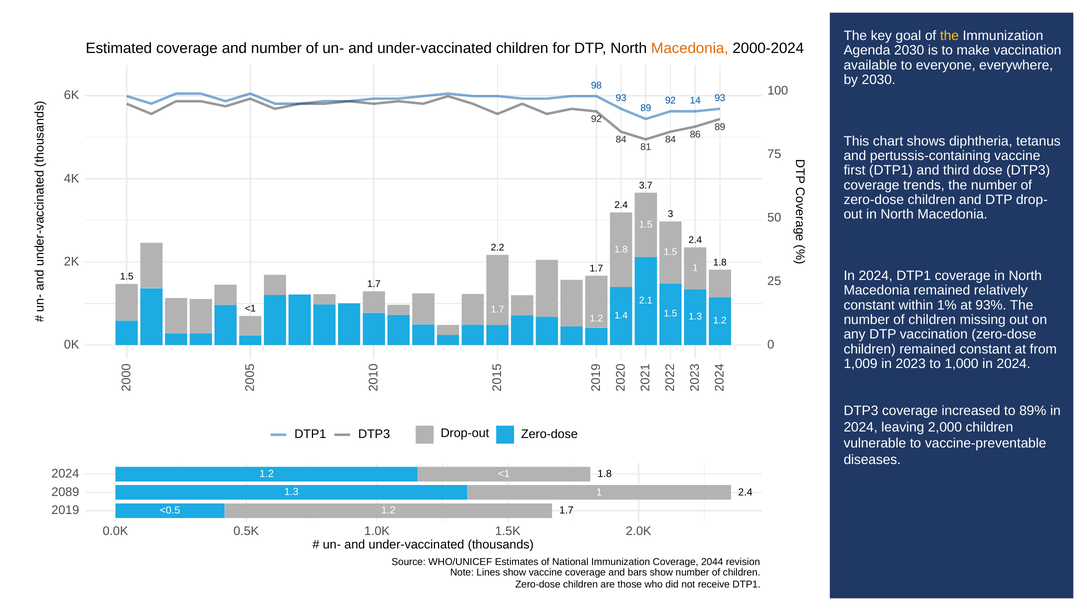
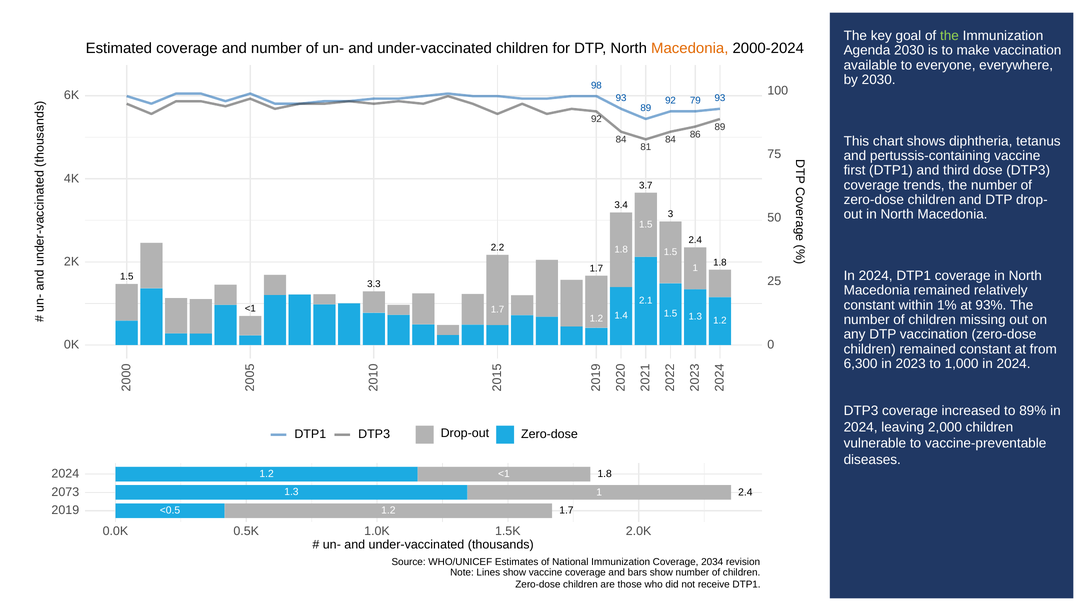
the at (949, 36) colour: yellow -> light green
14: 14 -> 79
2.4 at (621, 205): 2.4 -> 3.4
1.7 at (374, 284): 1.7 -> 3.3
1,009: 1,009 -> 6,300
2089: 2089 -> 2073
2044: 2044 -> 2034
